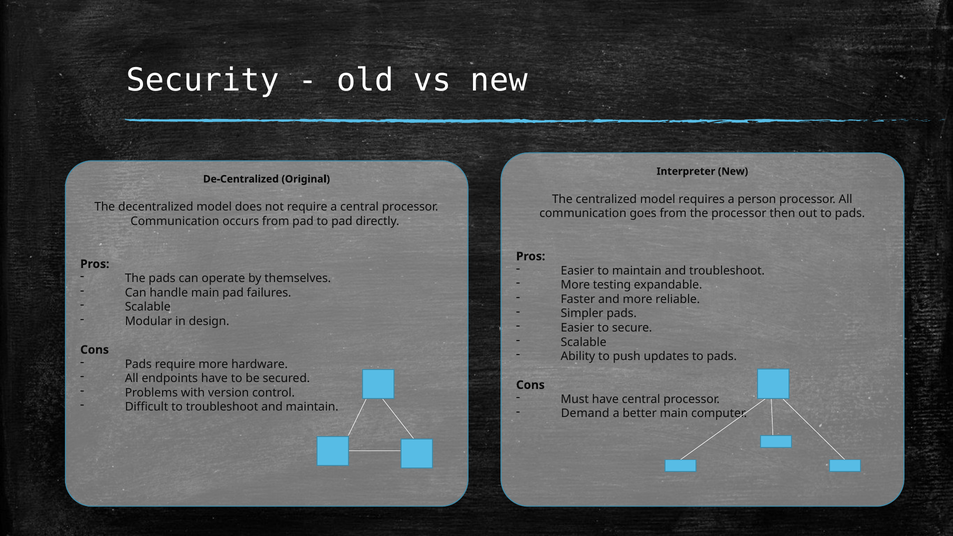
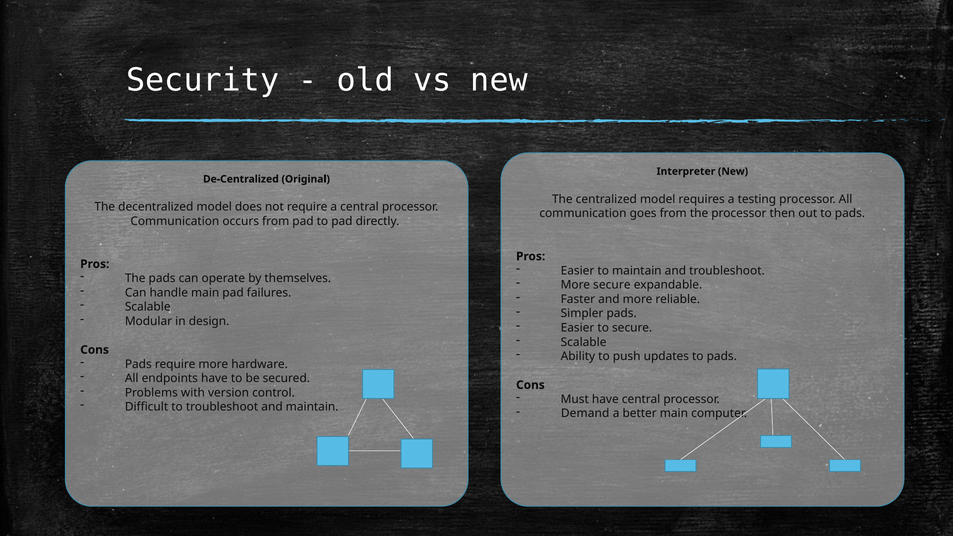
person: person -> testing
More testing: testing -> secure
